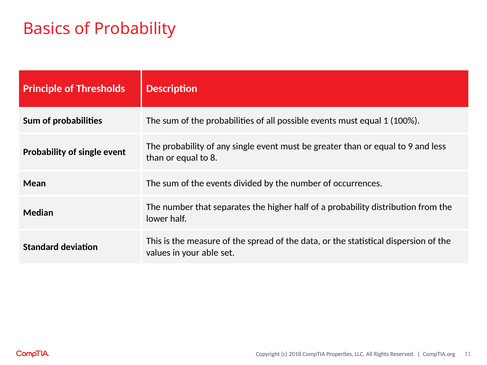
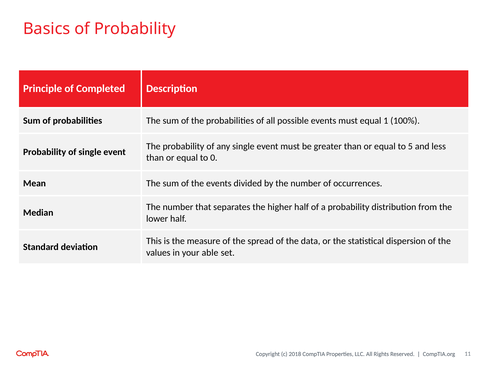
Thresholds: Thresholds -> Completed
9: 9 -> 5
8: 8 -> 0
